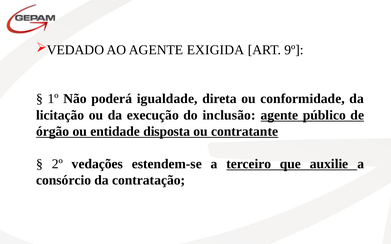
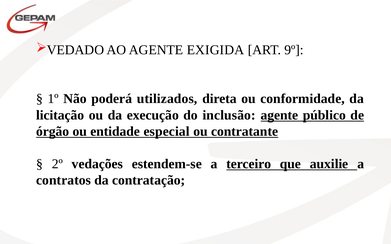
igualdade: igualdade -> utilizados
disposta: disposta -> especial
consórcio: consórcio -> contratos
